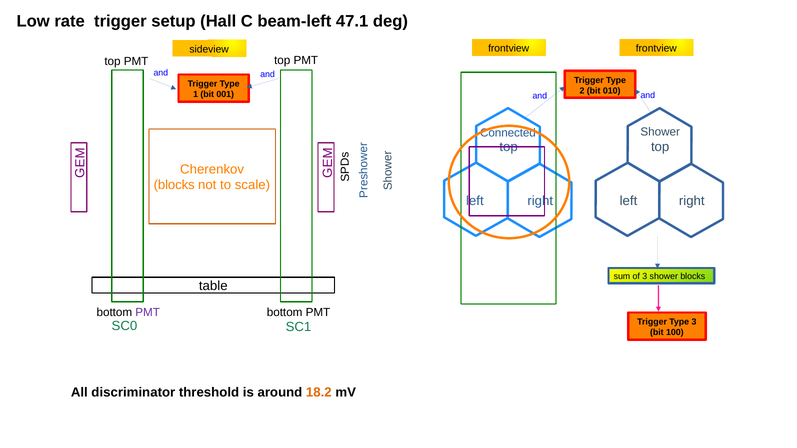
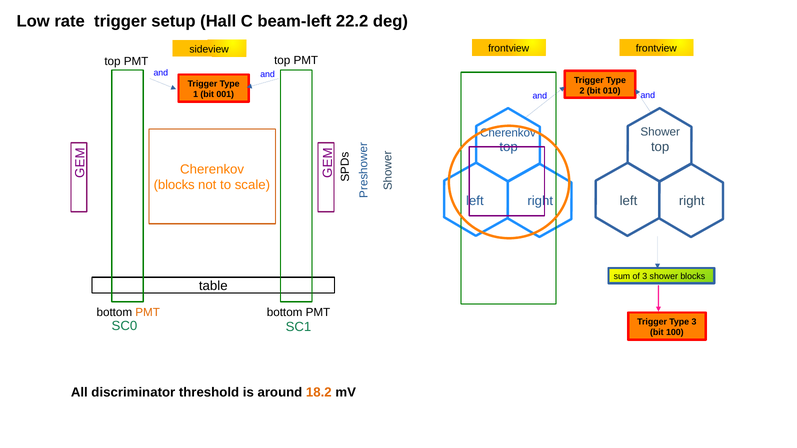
47.1: 47.1 -> 22.2
Connected at (508, 133): Connected -> Cherenkov
PMT at (148, 312) colour: purple -> orange
